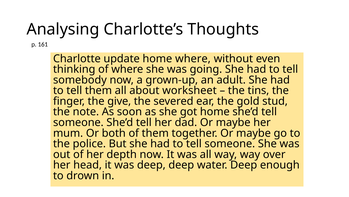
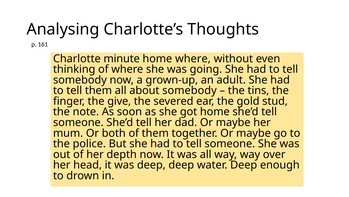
update: update -> minute
about worksheet: worksheet -> somebody
